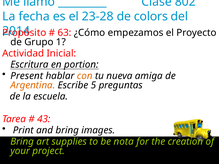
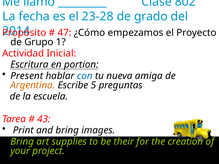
colors: colors -> grado
63: 63 -> 47
con colour: orange -> blue
nota: nota -> their
